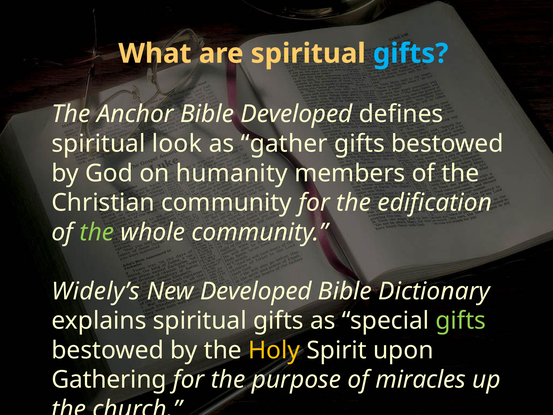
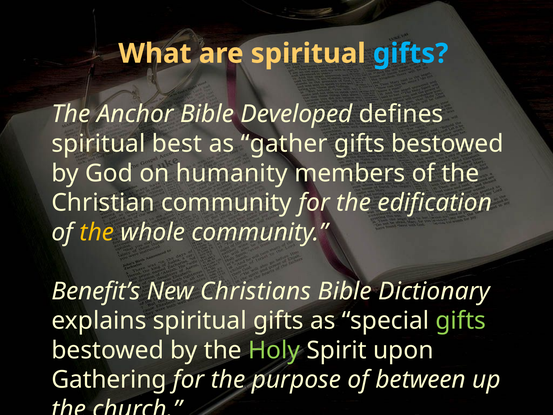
look: look -> best
the at (97, 232) colour: light green -> yellow
Widely’s: Widely’s -> Benefit’s
New Developed: Developed -> Christians
Holy colour: yellow -> light green
miracles: miracles -> between
